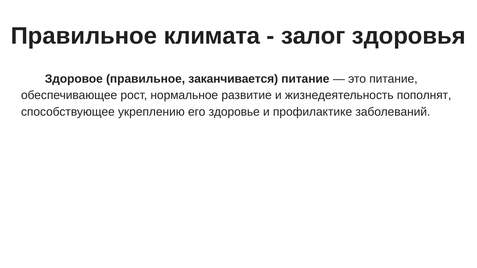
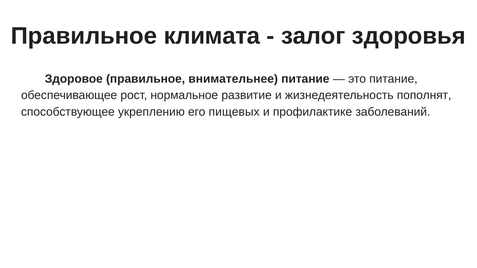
заканчивается: заканчивается -> внимательнее
здоровье: здоровье -> пищевых
